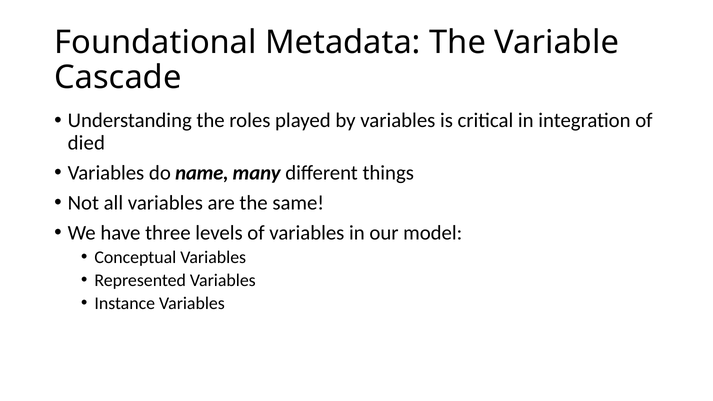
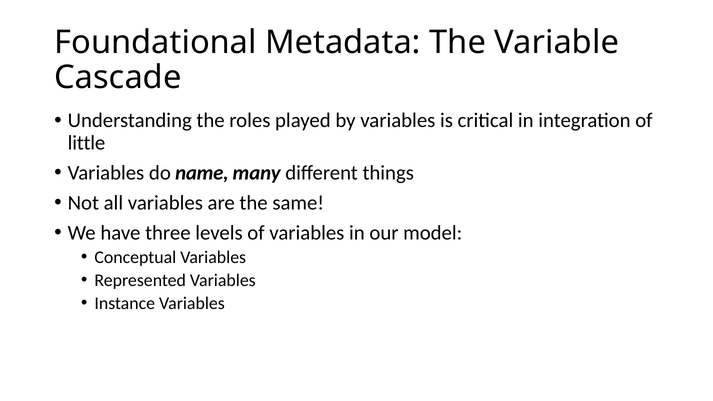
died: died -> little
